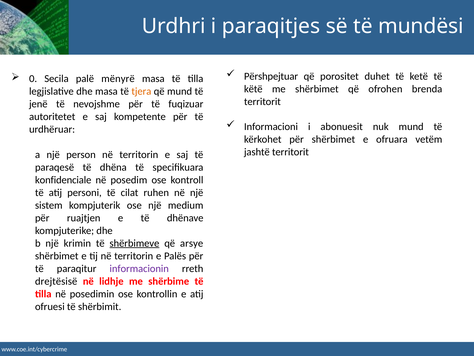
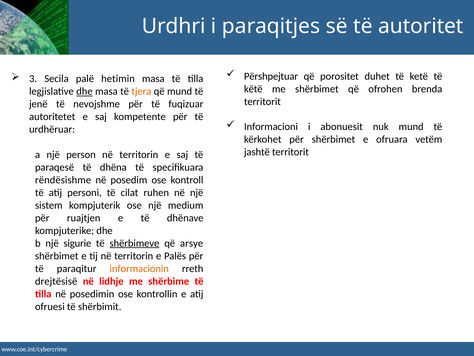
mundësi: mundësi -> autoritet
0: 0 -> 3
mënyrë: mënyrë -> hetimin
dhe at (84, 91) underline: none -> present
konfidenciale: konfidenciale -> rëndësishme
krimin: krimin -> sigurie
informacionin colour: purple -> orange
